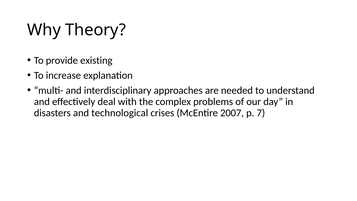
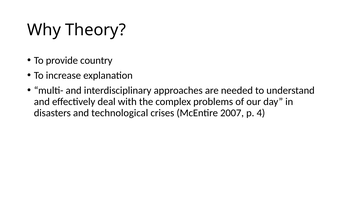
existing: existing -> country
7: 7 -> 4
